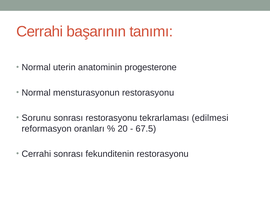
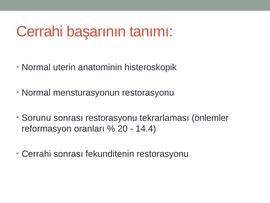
progesterone: progesterone -> histeroskopik
edilmesi: edilmesi -> önlemler
67.5: 67.5 -> 14.4
